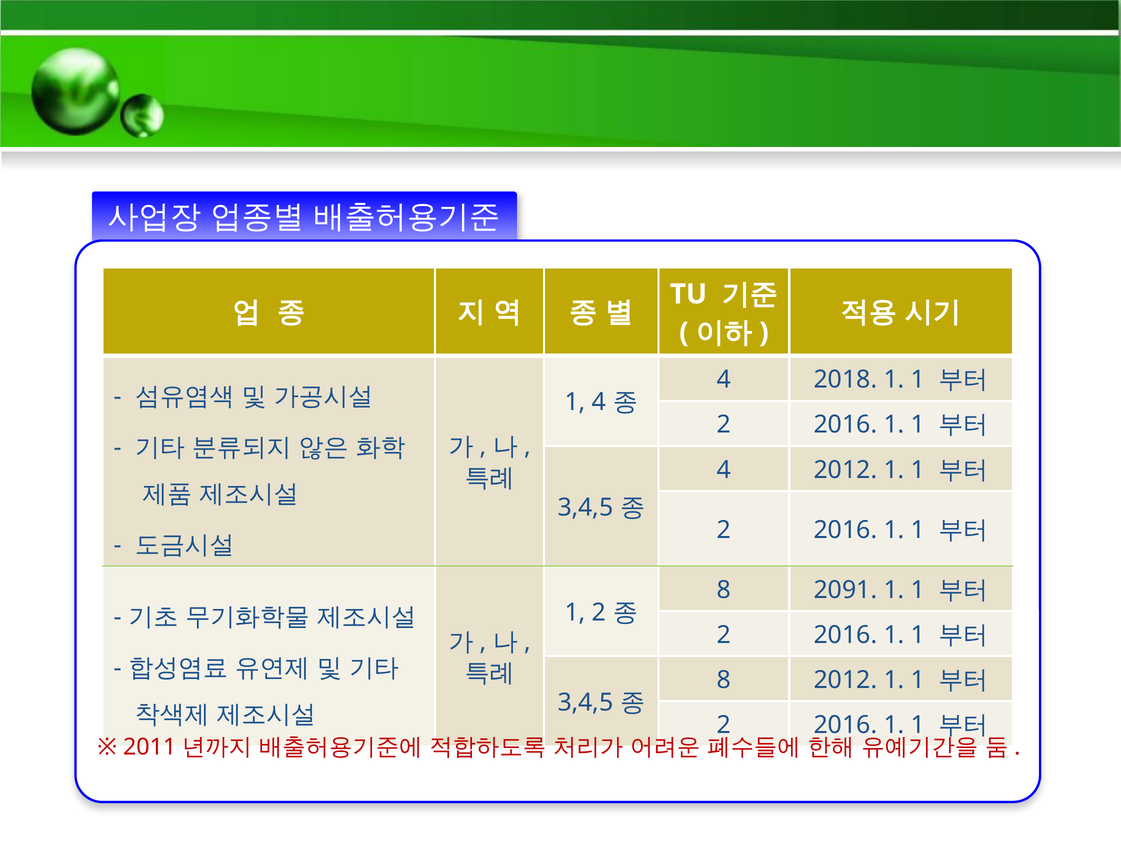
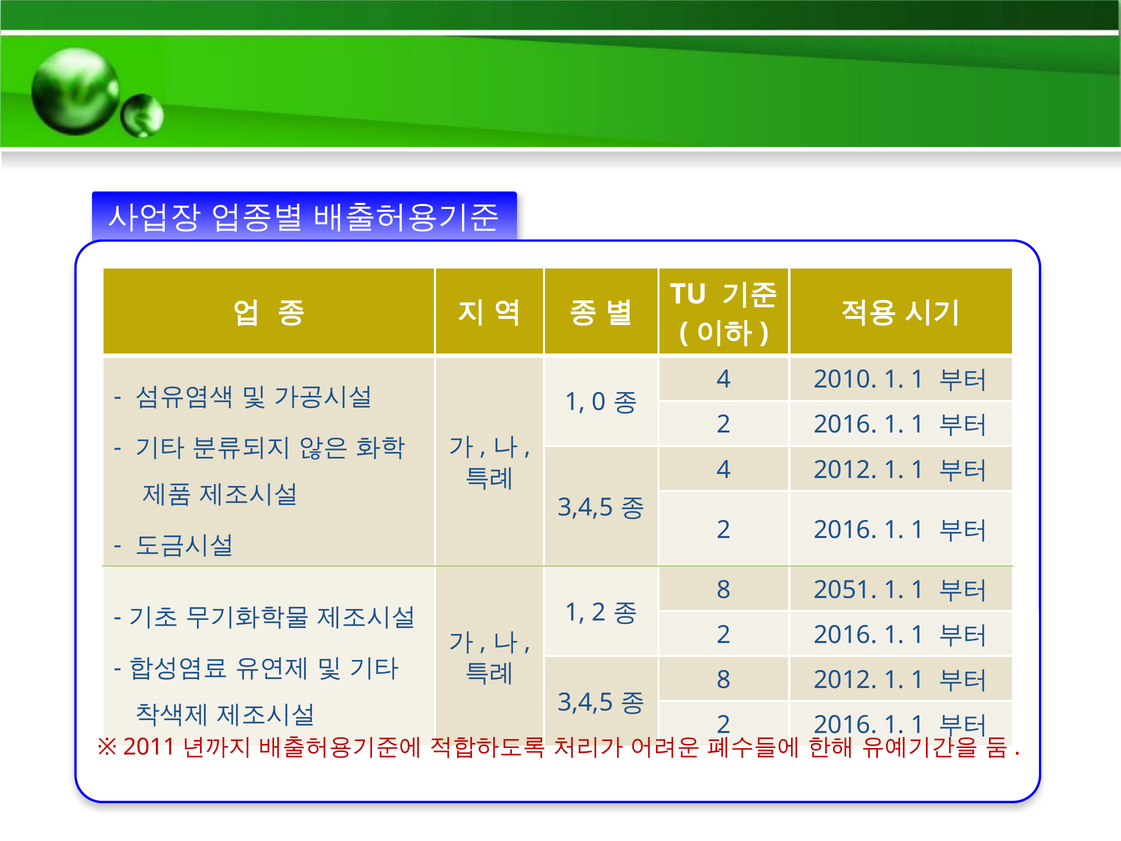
2018: 2018 -> 2010
1 4: 4 -> 0
2091: 2091 -> 2051
